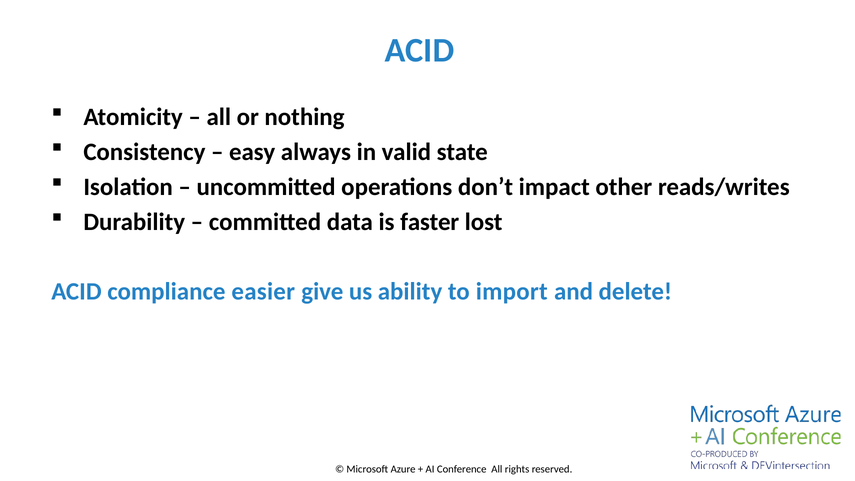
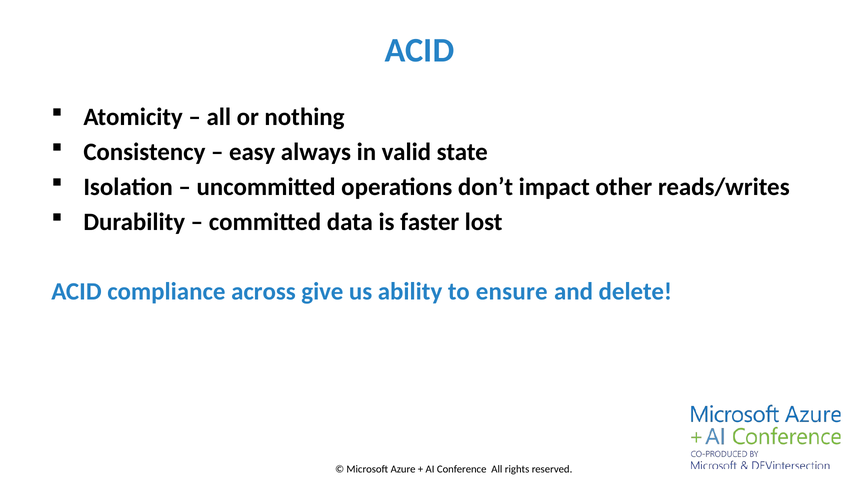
easier: easier -> across
import: import -> ensure
